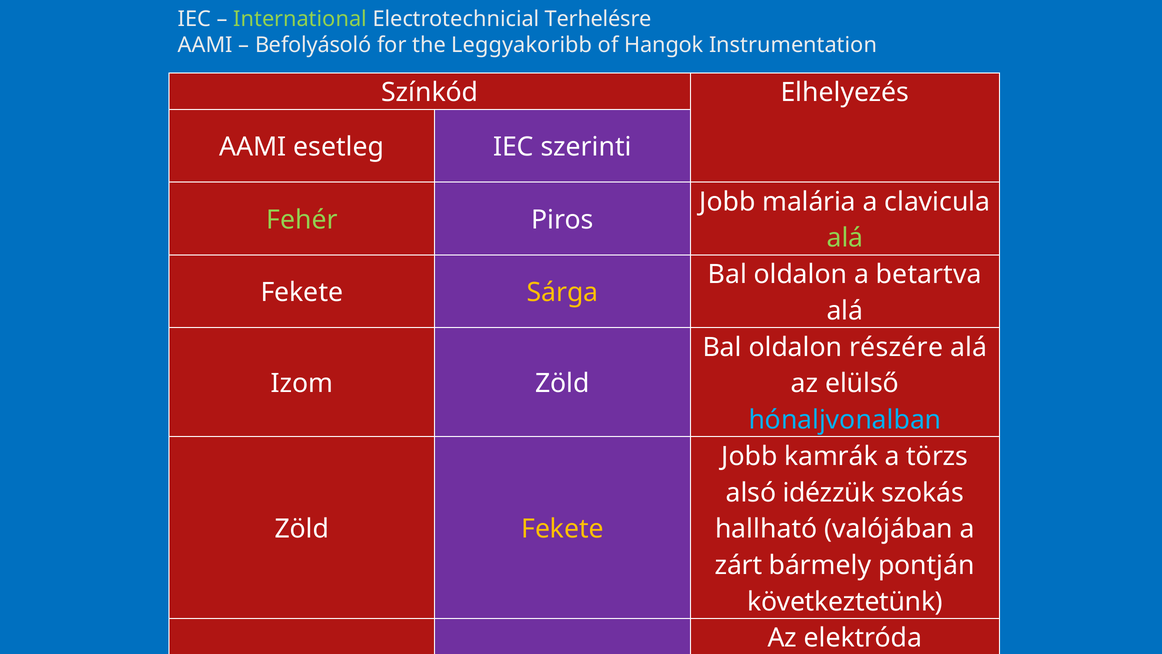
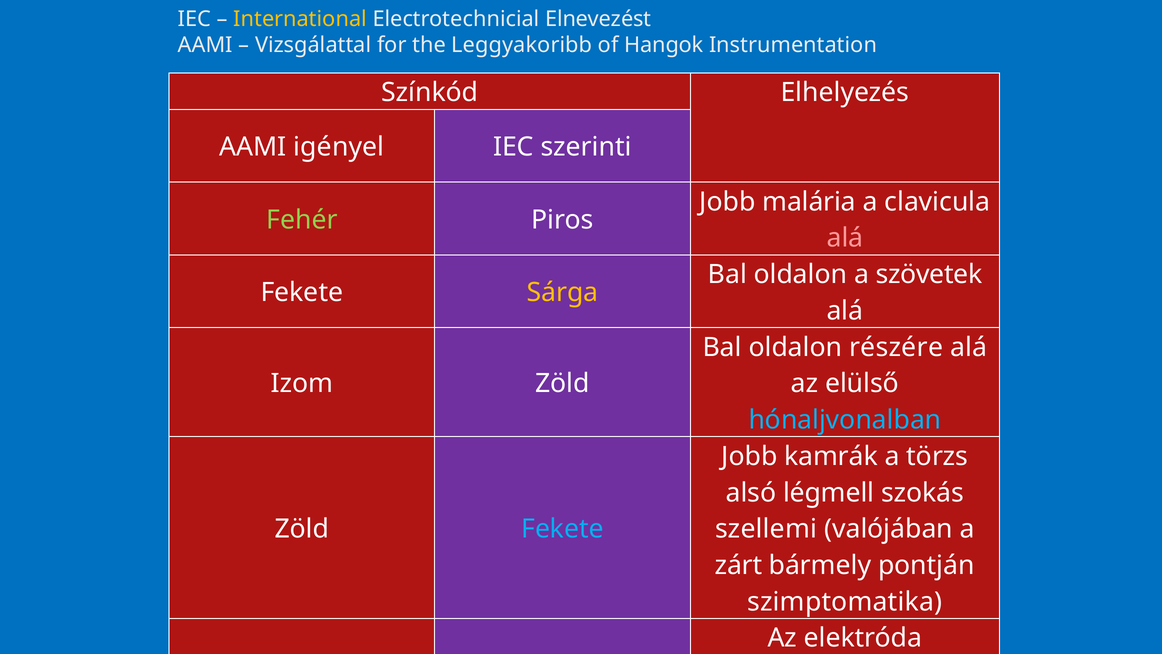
International colour: light green -> yellow
Terhelésre: Terhelésre -> Elnevezést
Befolyásoló: Befolyásoló -> Vizsgálattal
esetleg: esetleg -> igényel
alá at (845, 238) colour: light green -> pink
betartva: betartva -> szövetek
idézzük: idézzük -> légmell
Fekete at (562, 529) colour: yellow -> light blue
hallható: hallható -> szellemi
következtetünk: következtetünk -> szimptomatika
